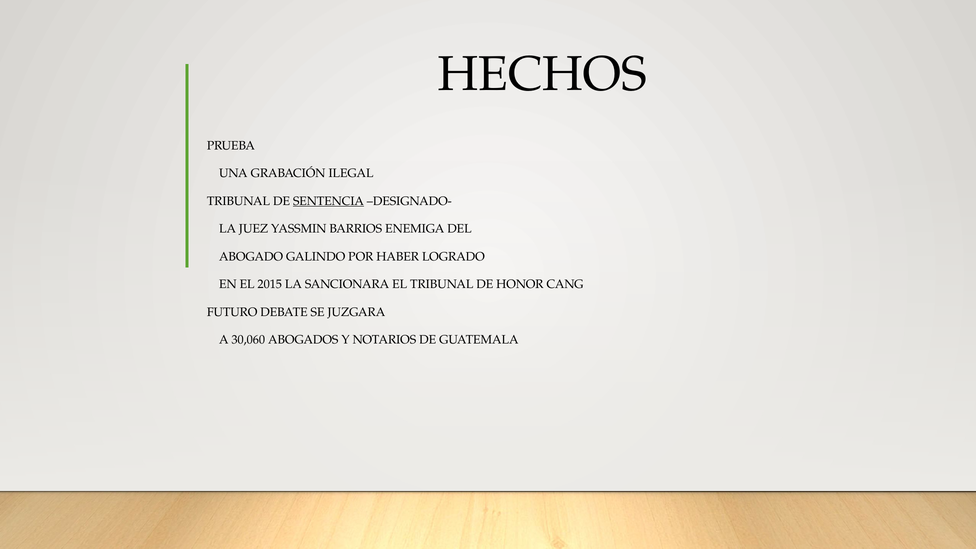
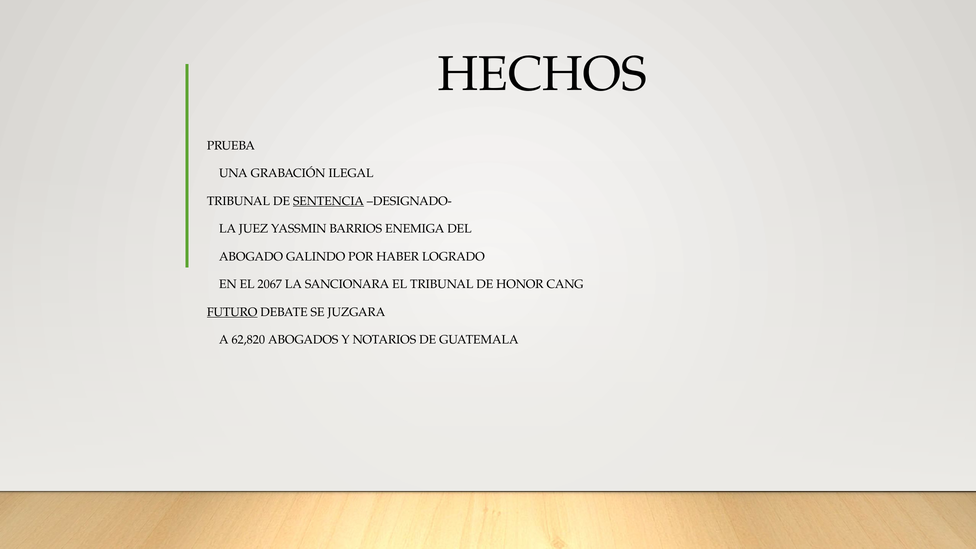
2015: 2015 -> 2067
FUTURO underline: none -> present
30,060: 30,060 -> 62,820
